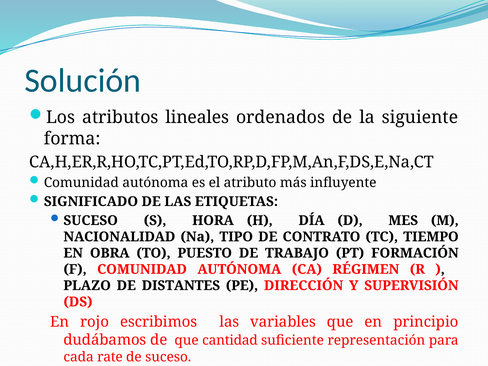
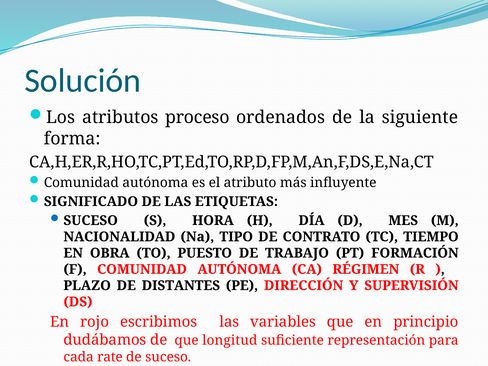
lineales: lineales -> proceso
cantidad: cantidad -> longitud
